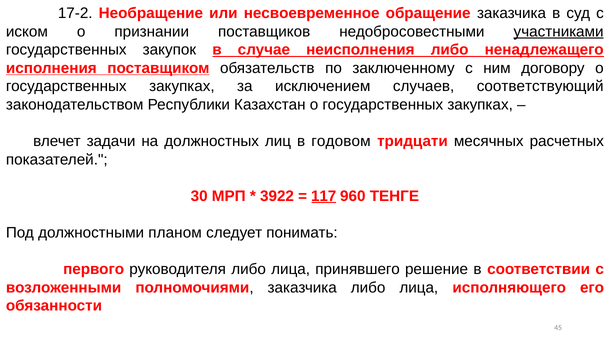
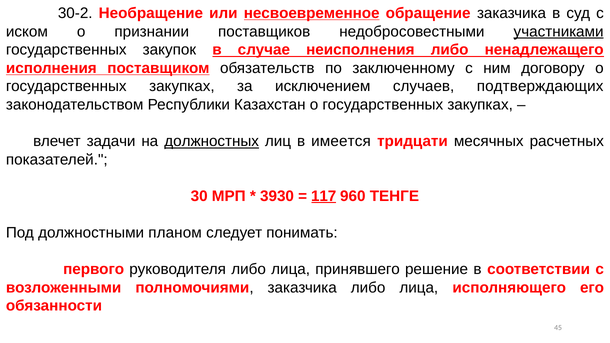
17-2: 17-2 -> 30-2
несвоевременное underline: none -> present
соответствующий: соответствующий -> подтверждающих
должностных underline: none -> present
годовом: годовом -> имеется
3922: 3922 -> 3930
